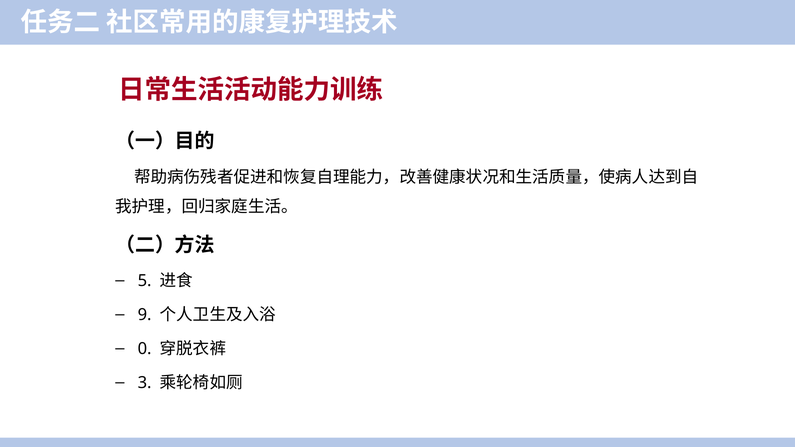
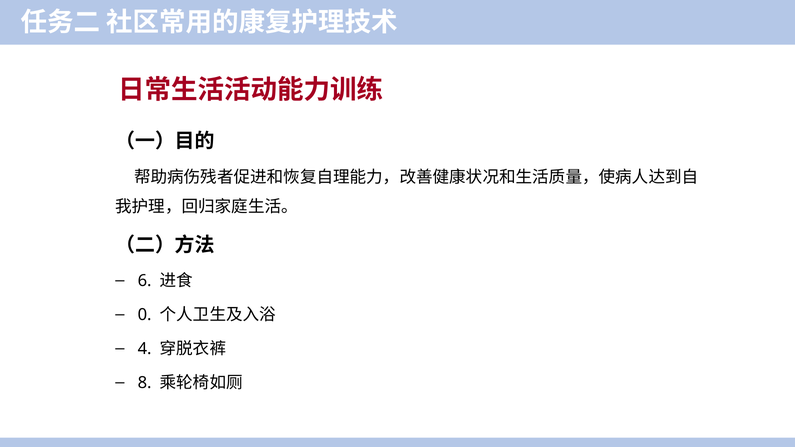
5: 5 -> 6
9: 9 -> 0
0: 0 -> 4
3: 3 -> 8
